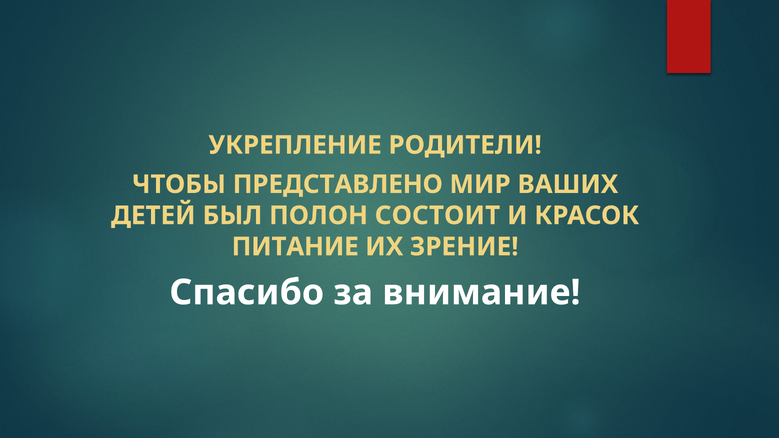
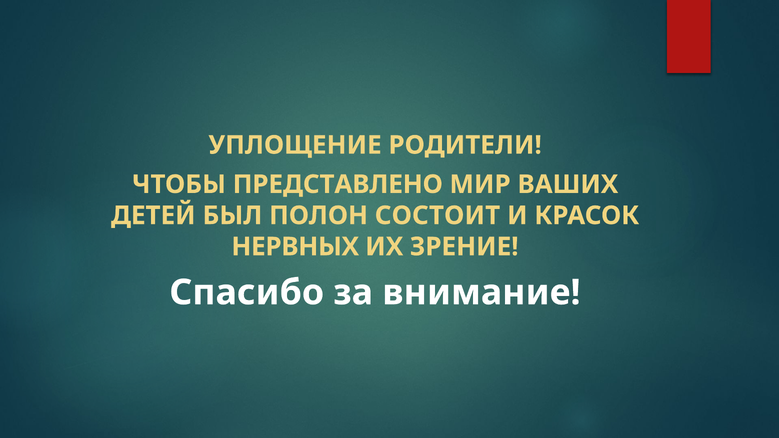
УКРЕПЛЕНИЕ: УКРЕПЛЕНИЕ -> УПЛОЩЕНИЕ
ПИТАНИЕ: ПИТАНИЕ -> НЕРВНЫХ
